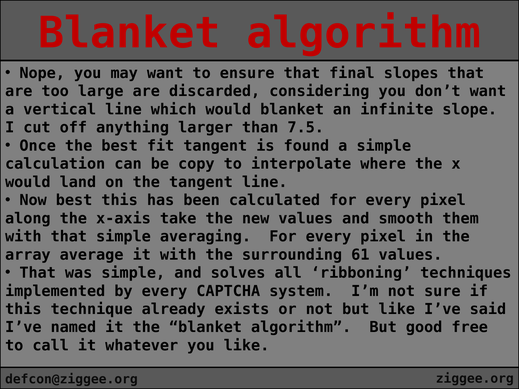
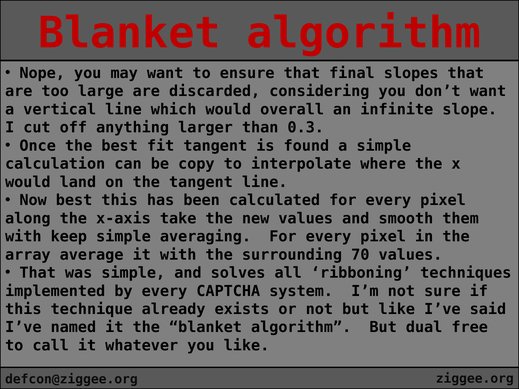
would blanket: blanket -> overall
7.5: 7.5 -> 0.3
with that: that -> keep
61: 61 -> 70
good: good -> dual
